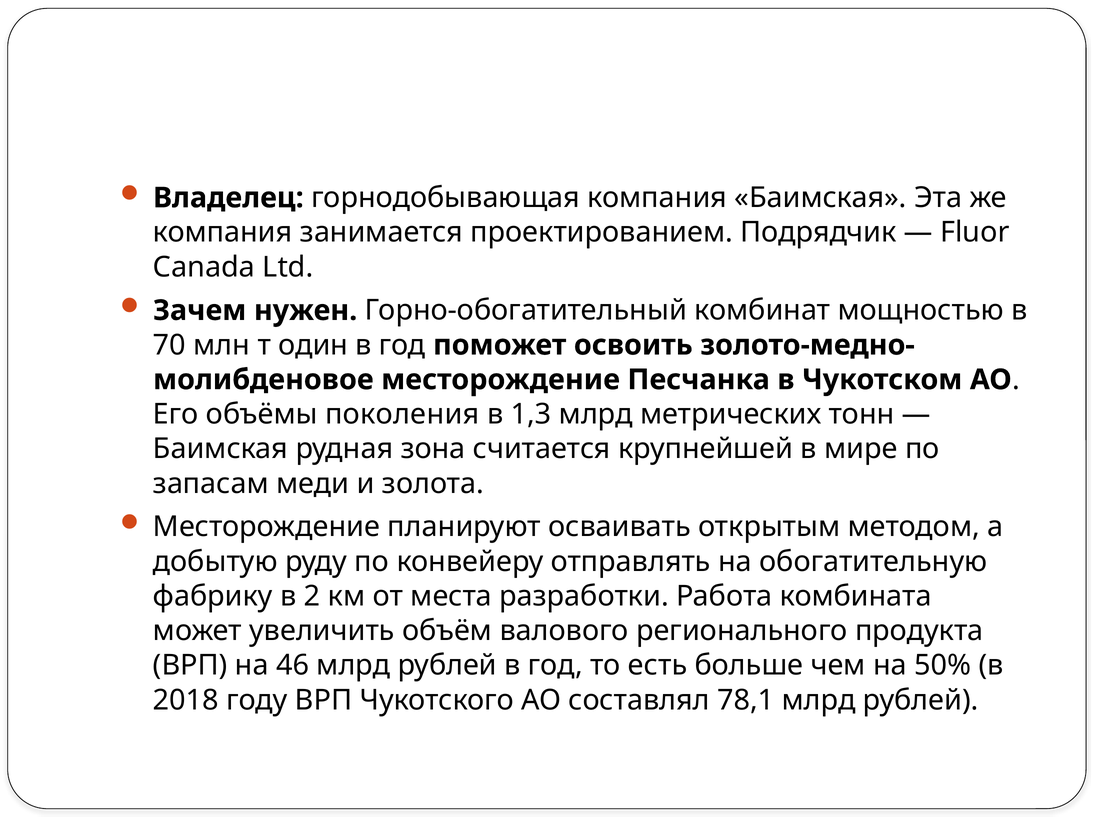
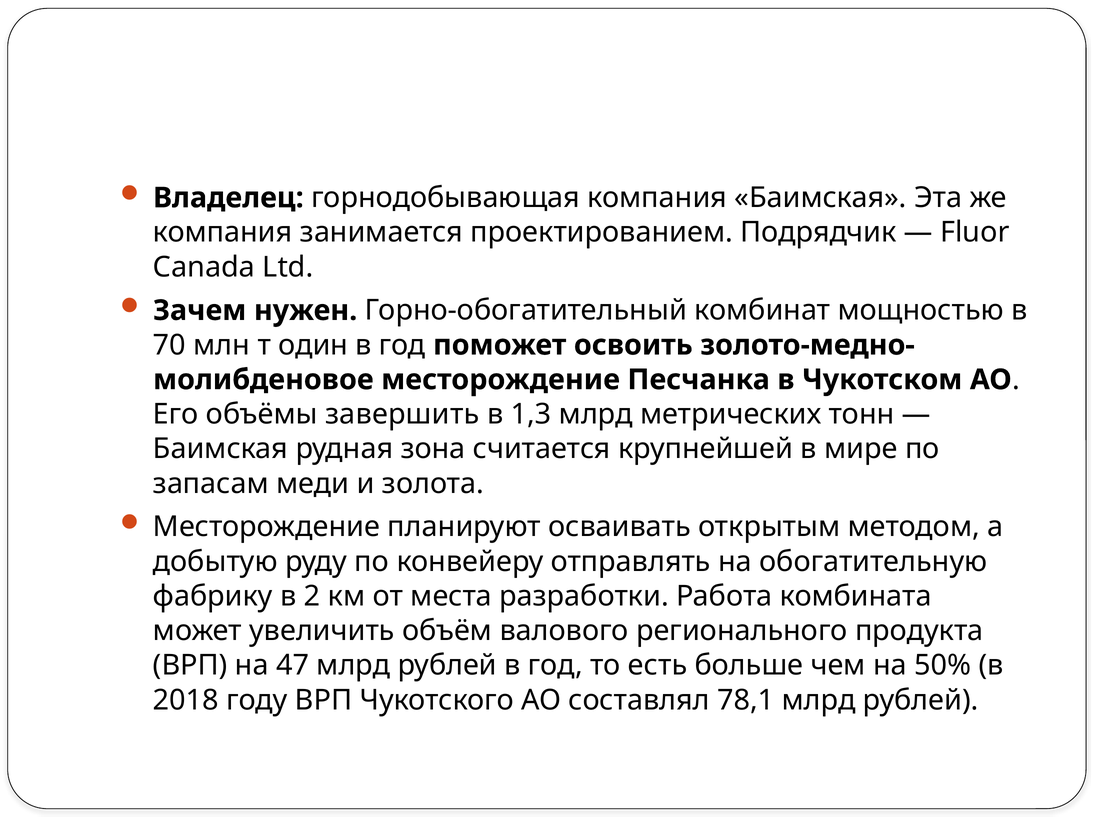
поколения: поколения -> завершить
46: 46 -> 47
